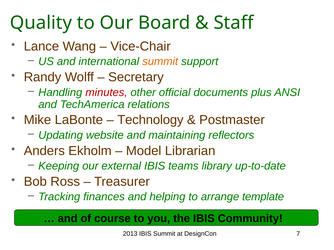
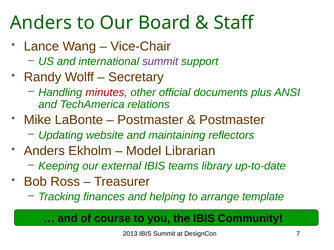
Quality at (41, 23): Quality -> Anders
summit at (160, 62) colour: orange -> purple
Technology at (150, 120): Technology -> Postmaster
